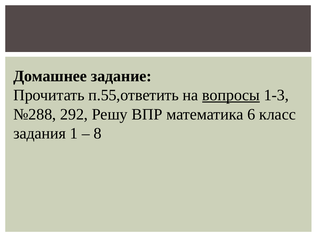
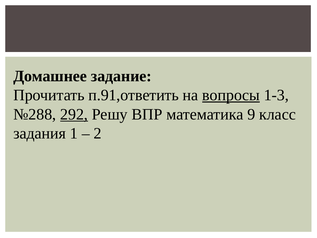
п.55,ответить: п.55,ответить -> п.91,ответить
292 underline: none -> present
6: 6 -> 9
8: 8 -> 2
